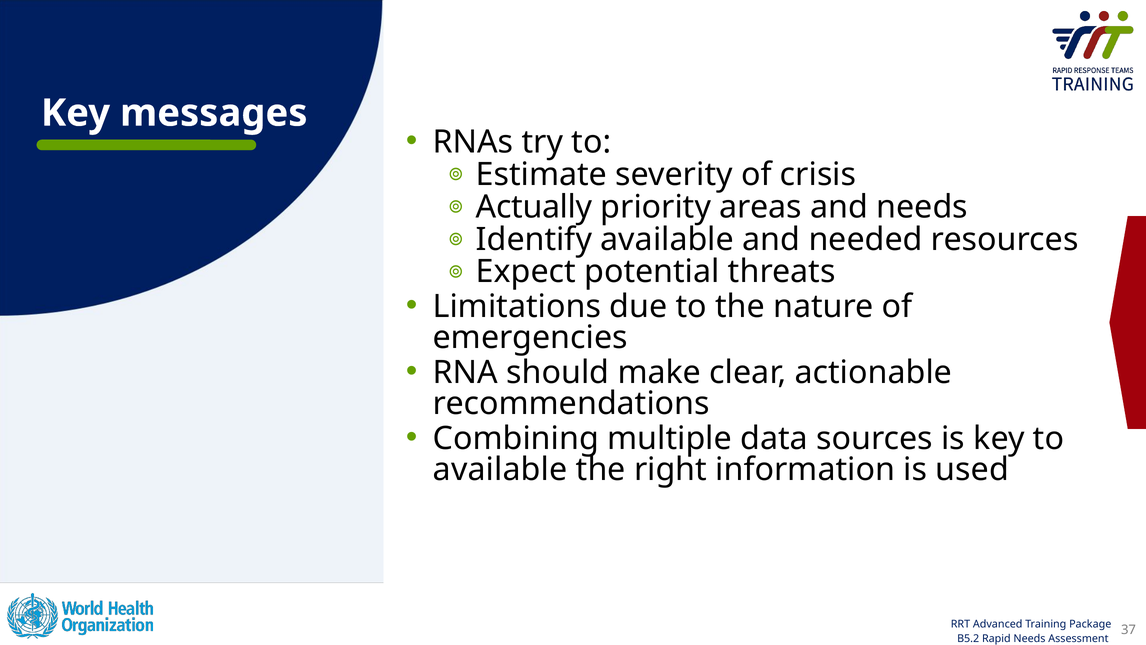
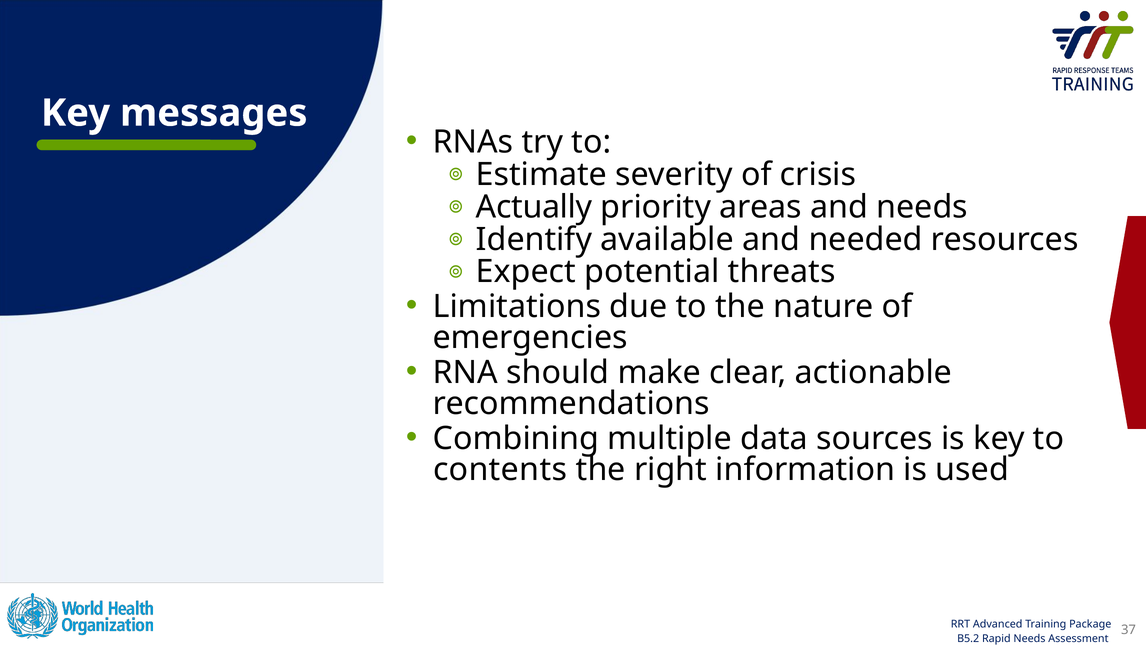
available at (500, 470): available -> contents
